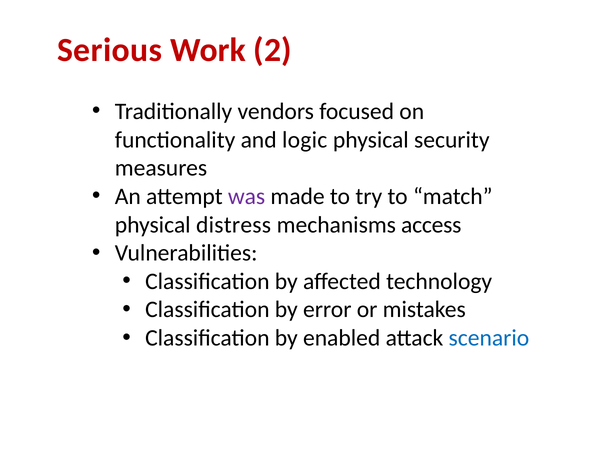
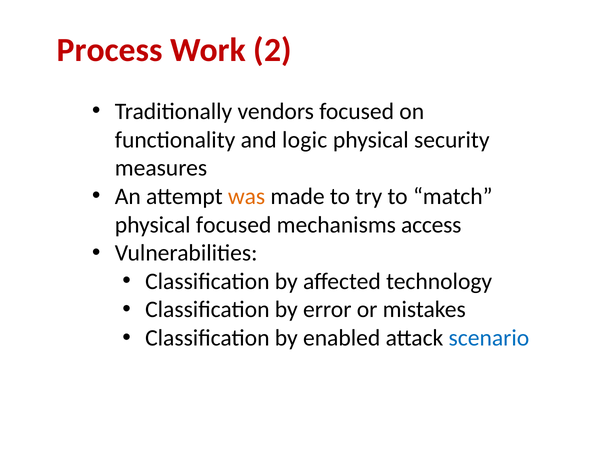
Serious: Serious -> Process
was colour: purple -> orange
physical distress: distress -> focused
